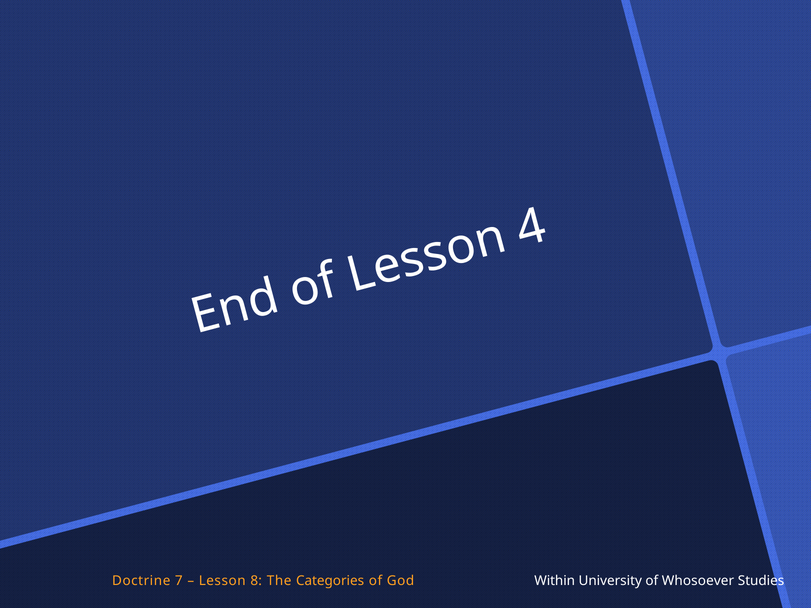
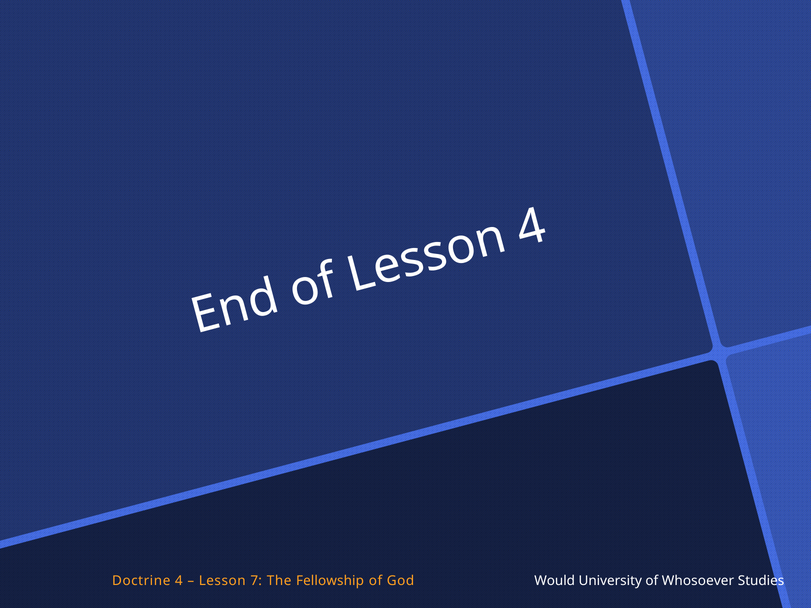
Doctrine 7: 7 -> 4
8: 8 -> 7
Categories: Categories -> Fellowship
Within: Within -> Would
